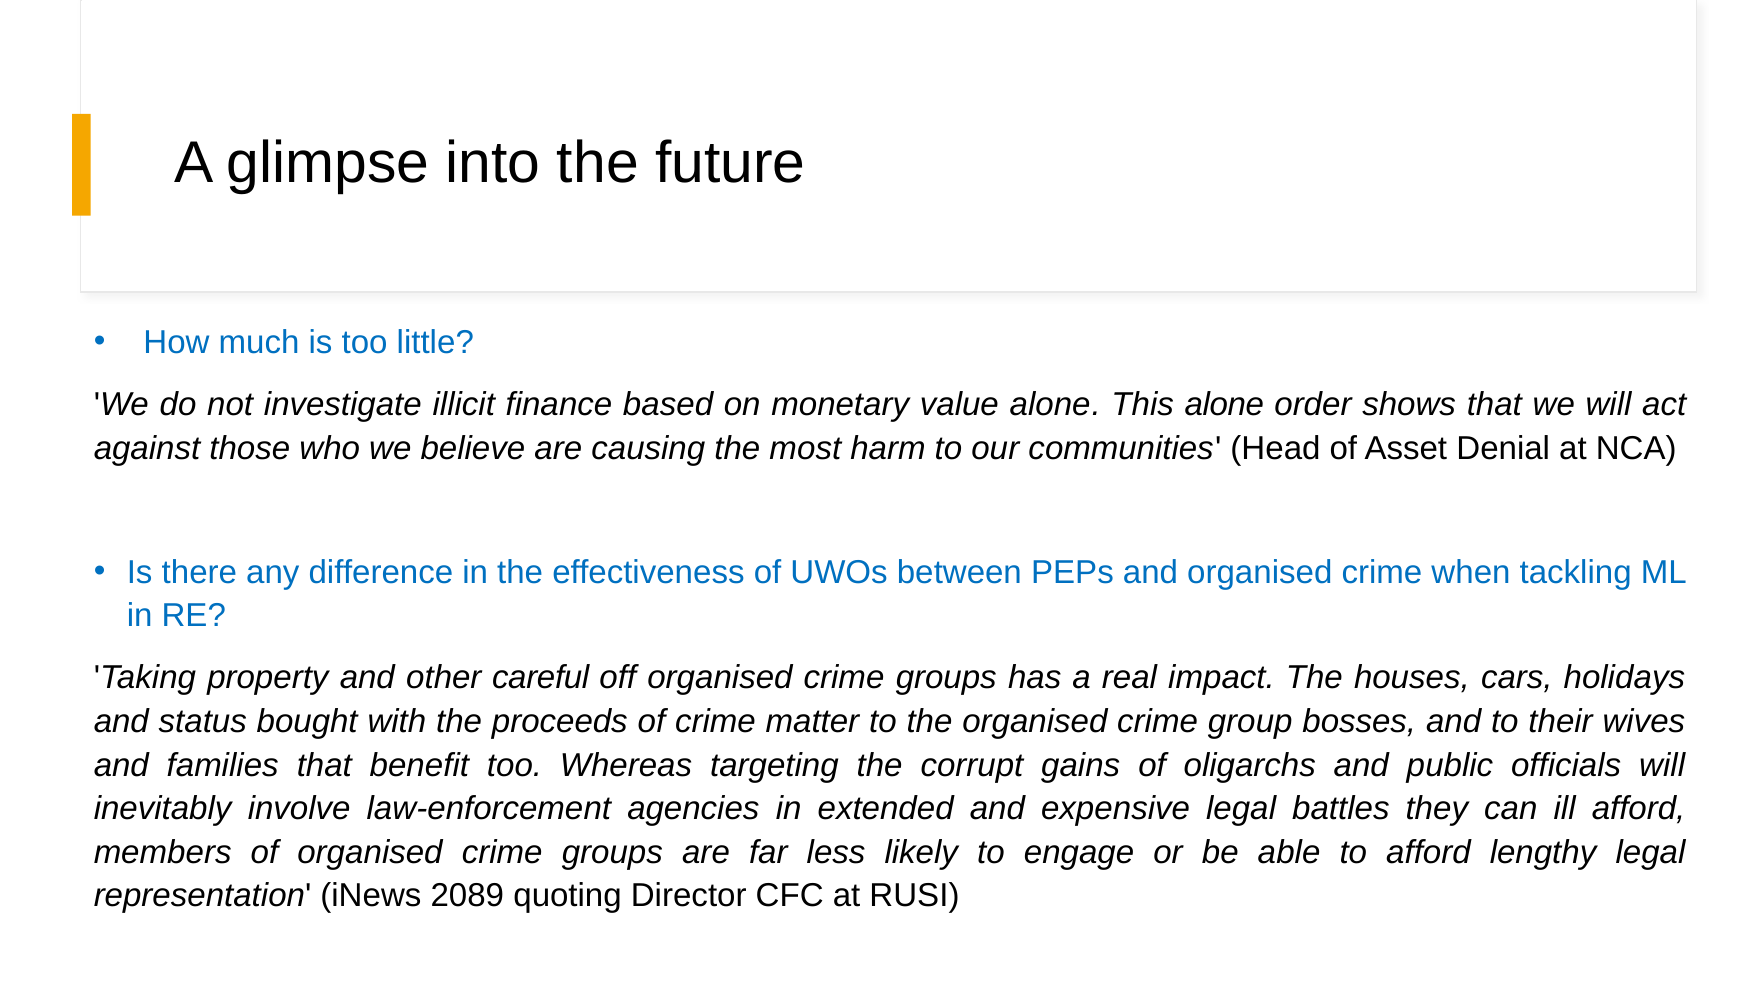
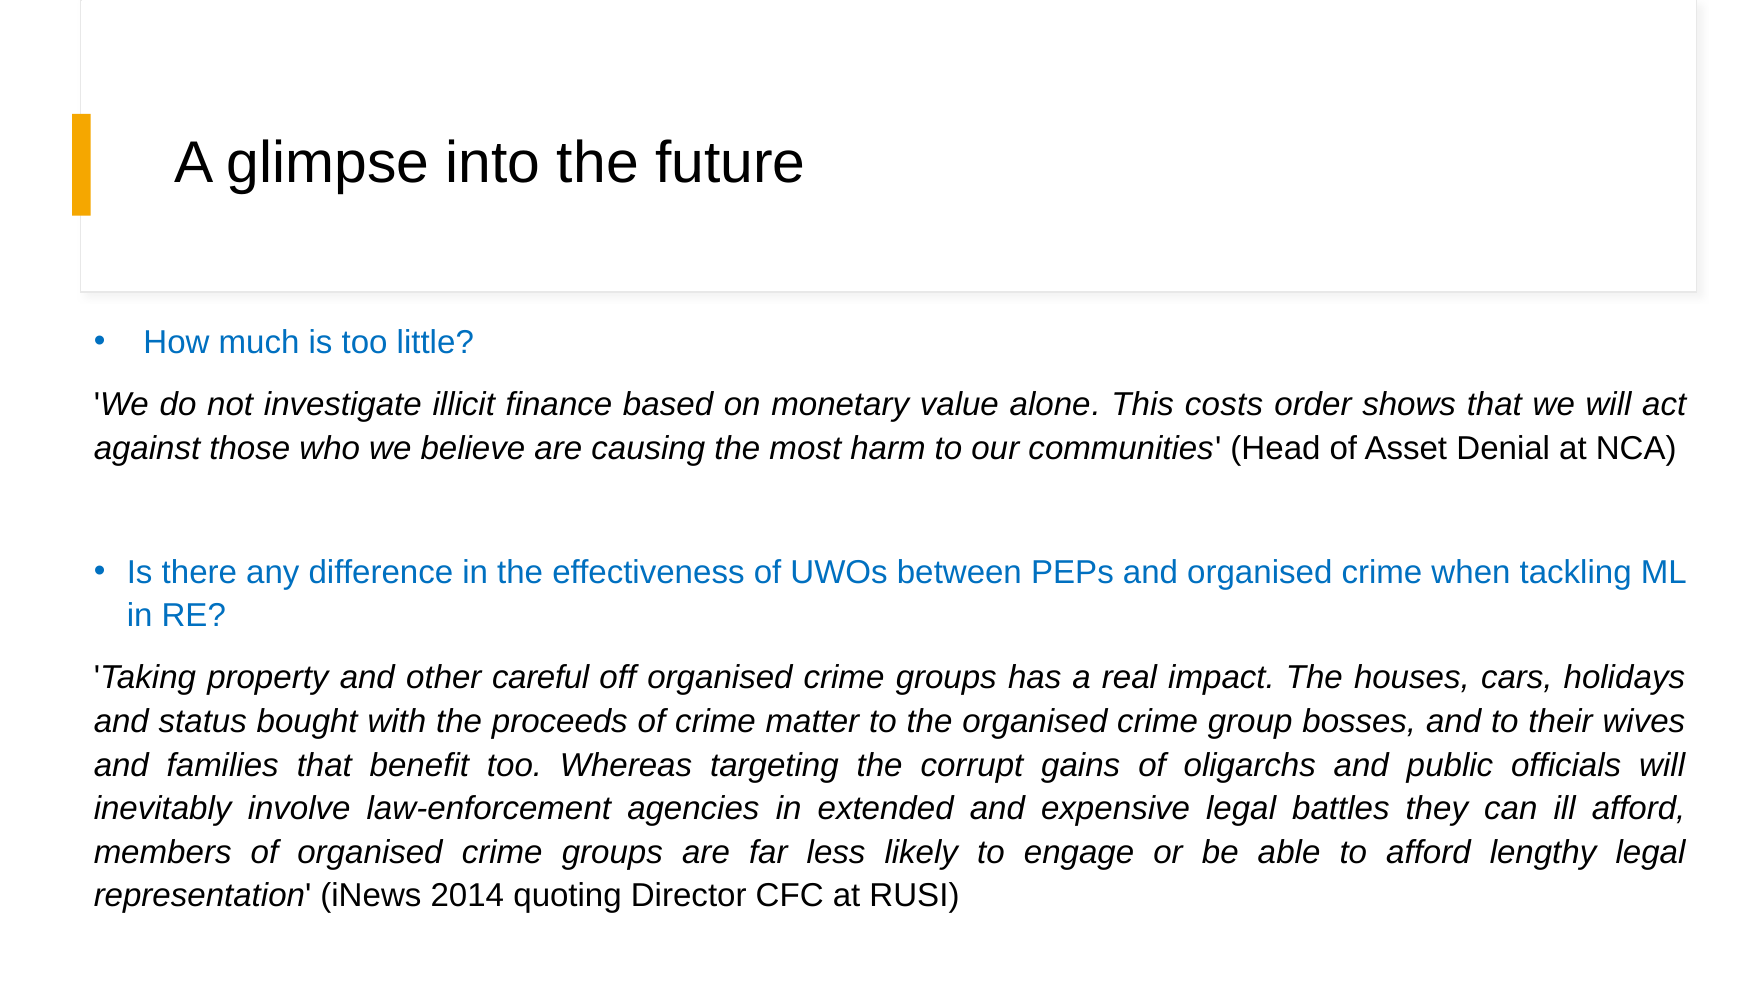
This alone: alone -> costs
2089: 2089 -> 2014
